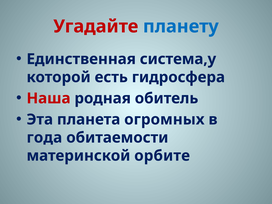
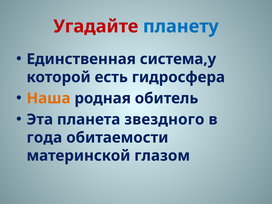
Наша colour: red -> orange
огромных: огромных -> звездного
орбите: орбите -> глазом
